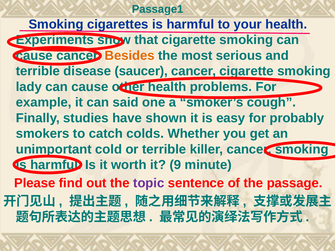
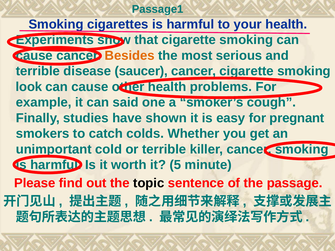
lady: lady -> look
probably: probably -> pregnant
9: 9 -> 5
topic colour: purple -> black
